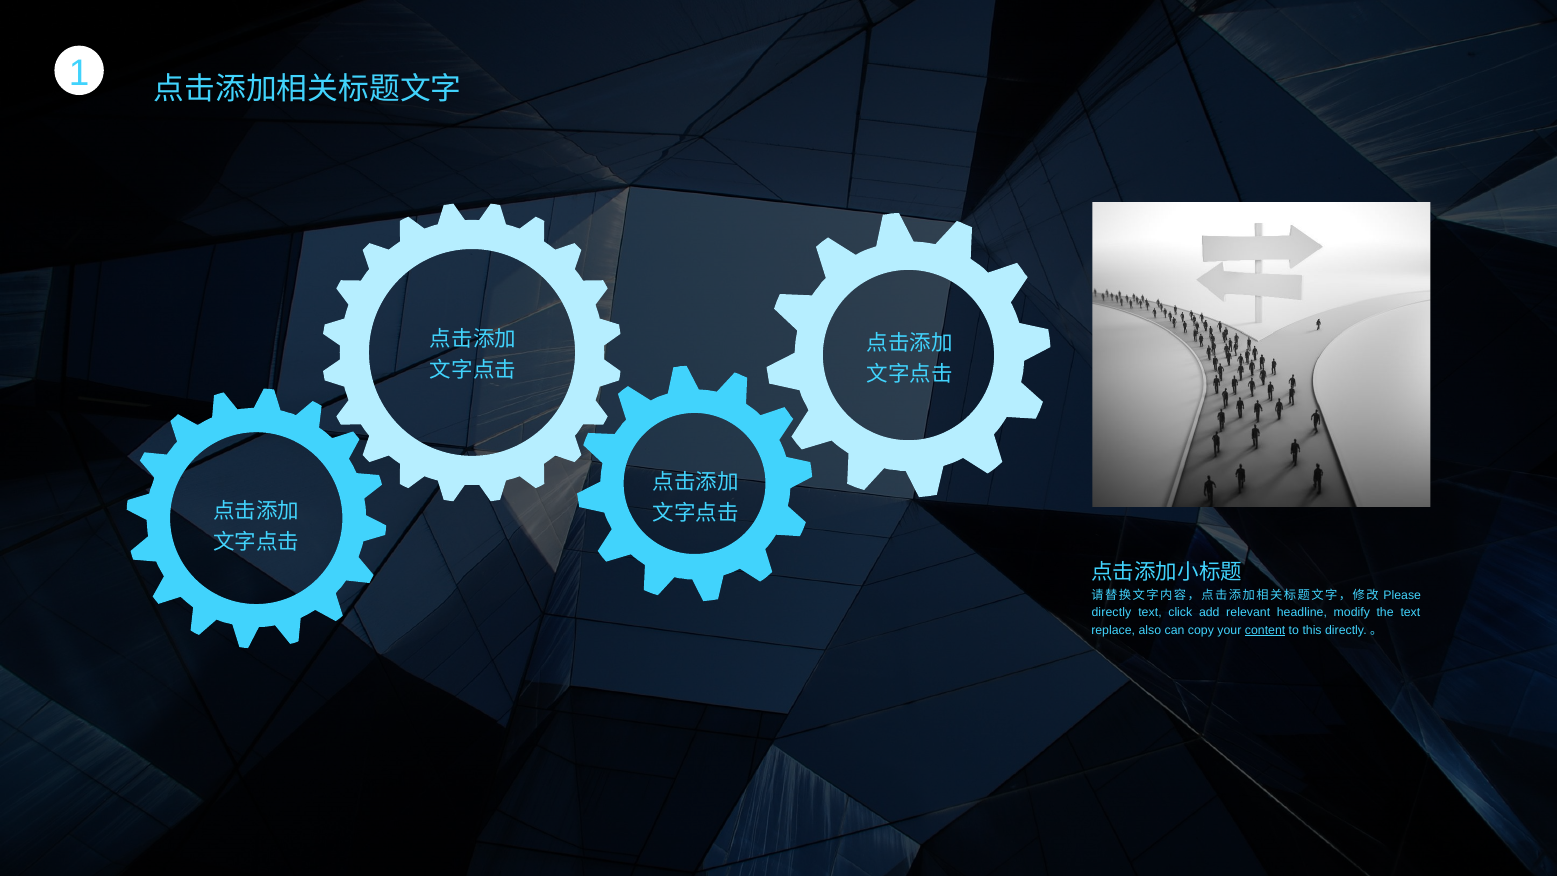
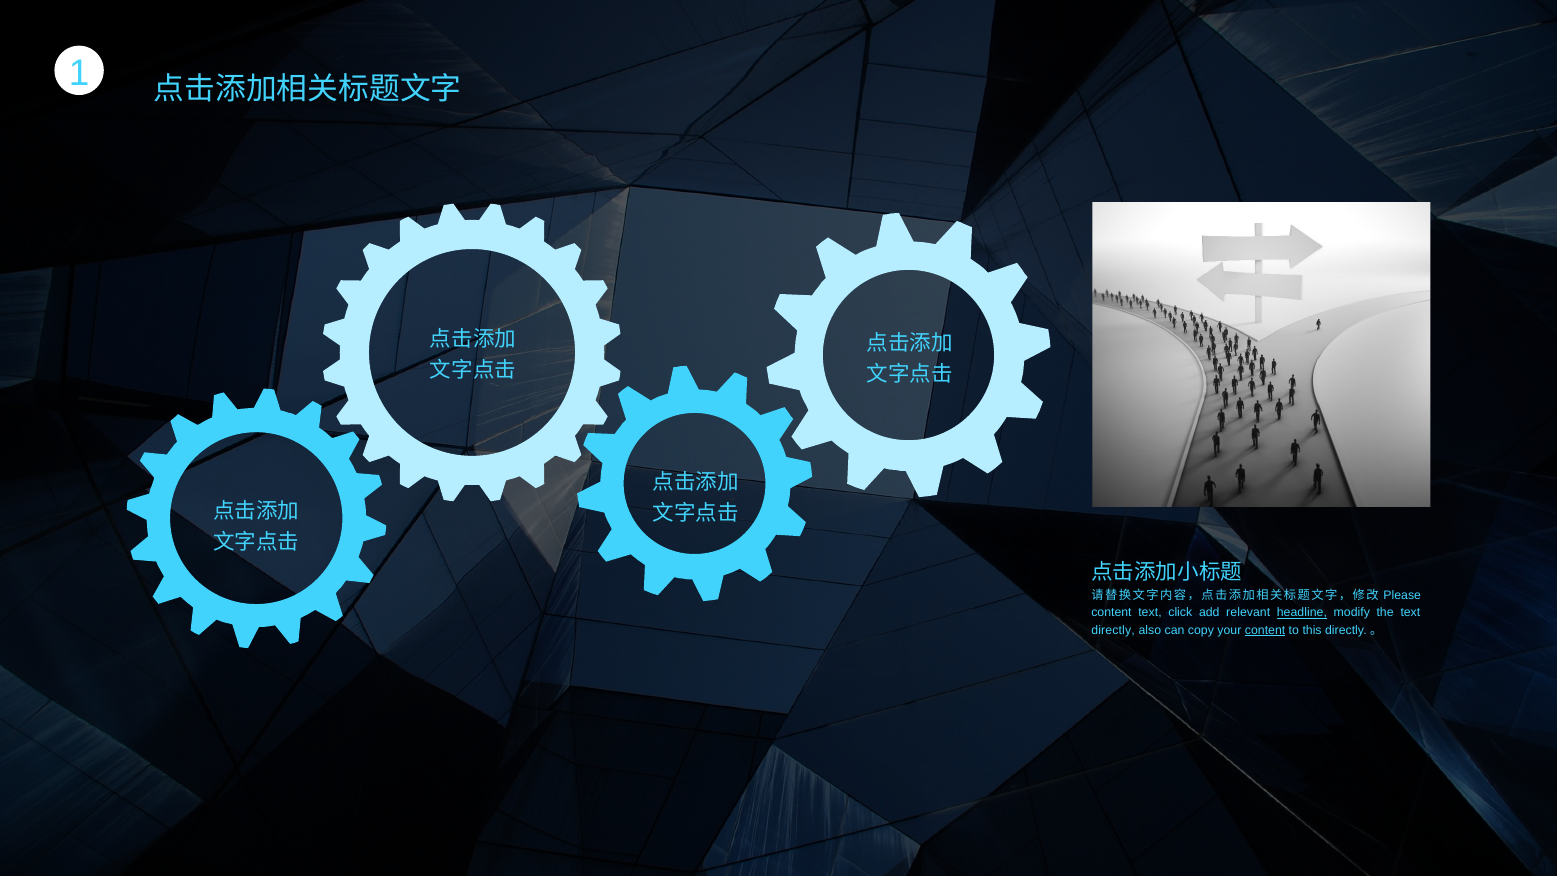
directly at (1111, 612): directly -> content
headline underline: none -> present
replace at (1113, 630): replace -> directly
